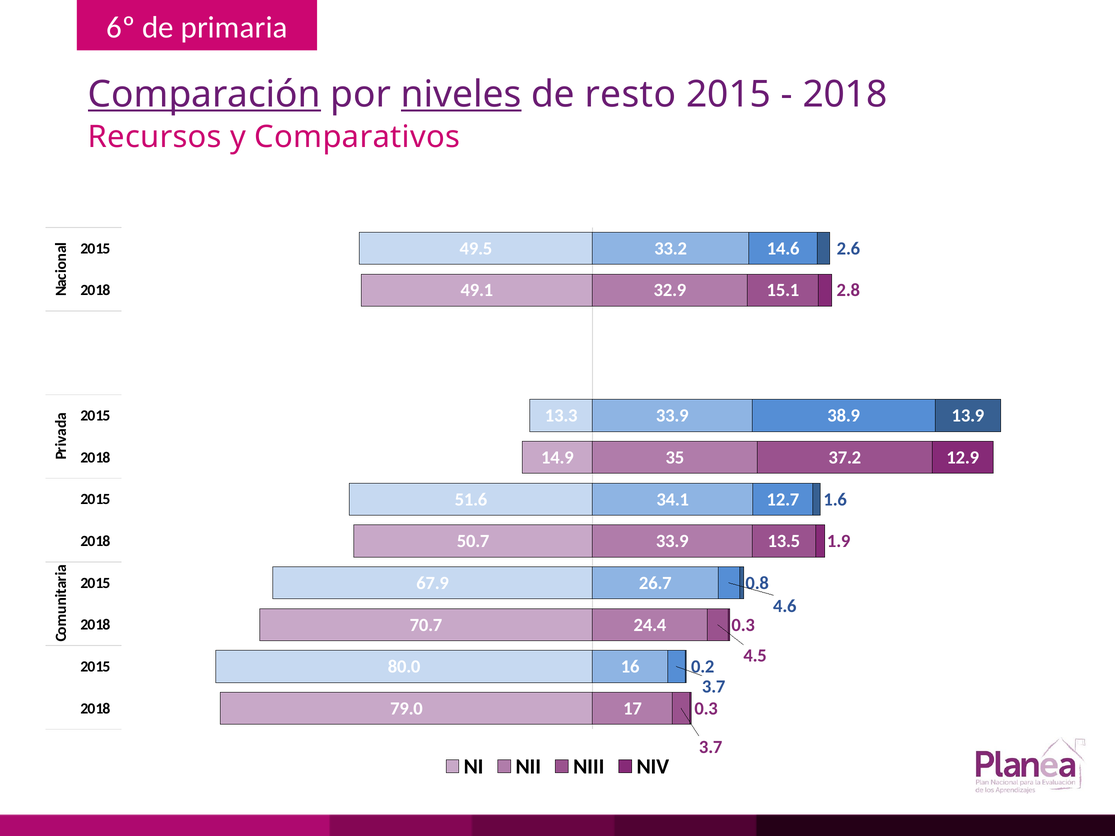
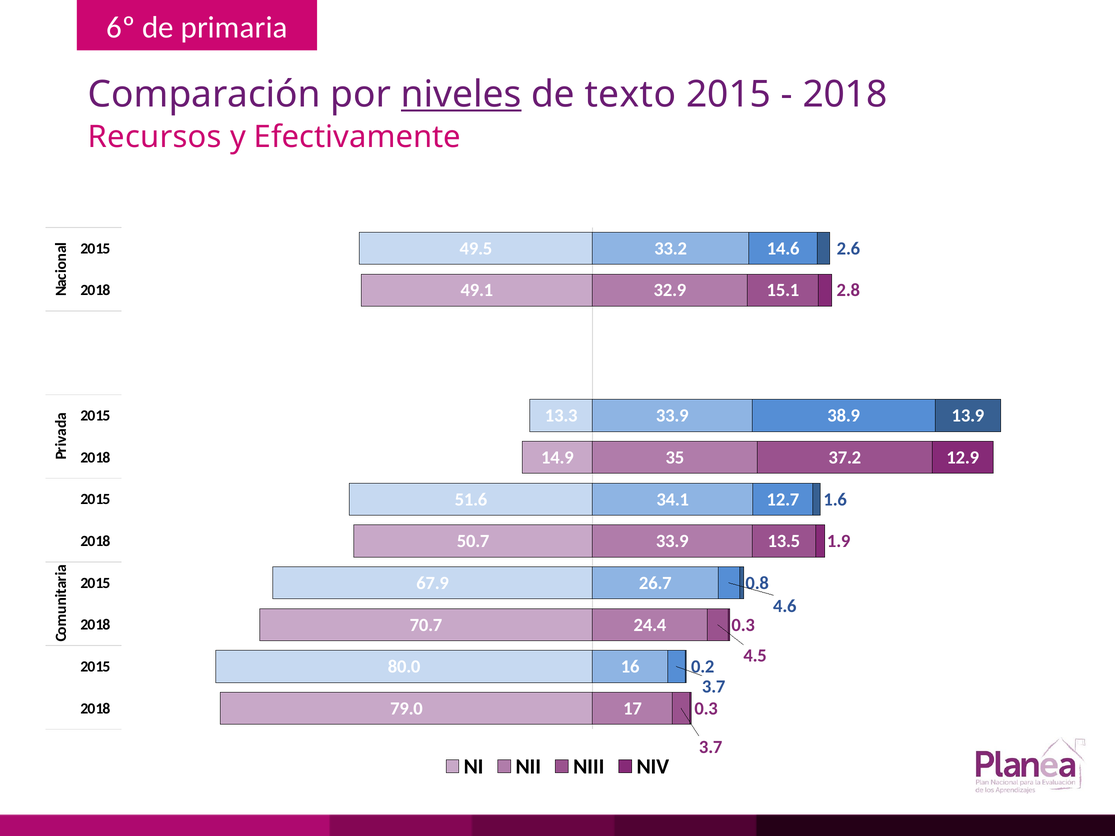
Comparación underline: present -> none
resto: resto -> texto
Comparativos: Comparativos -> Efectivamente
